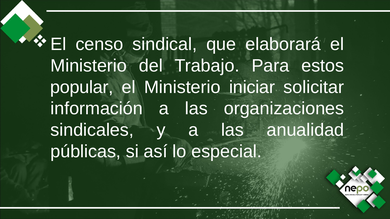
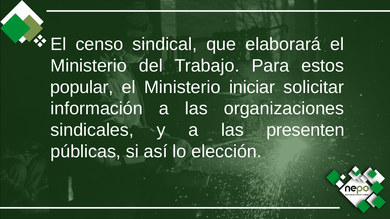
anualidad: anualidad -> presenten
especial: especial -> elección
